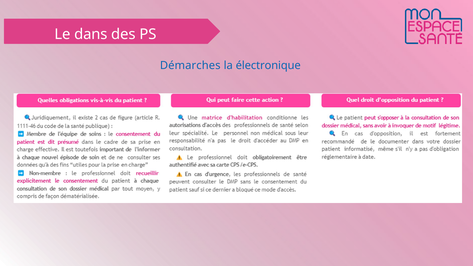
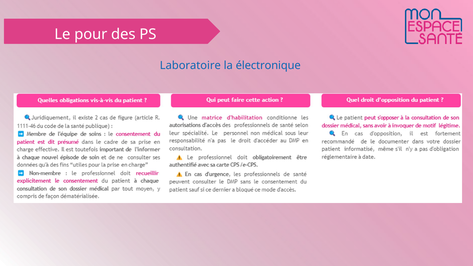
dans: dans -> pour
Démarches: Démarches -> Laboratoire
